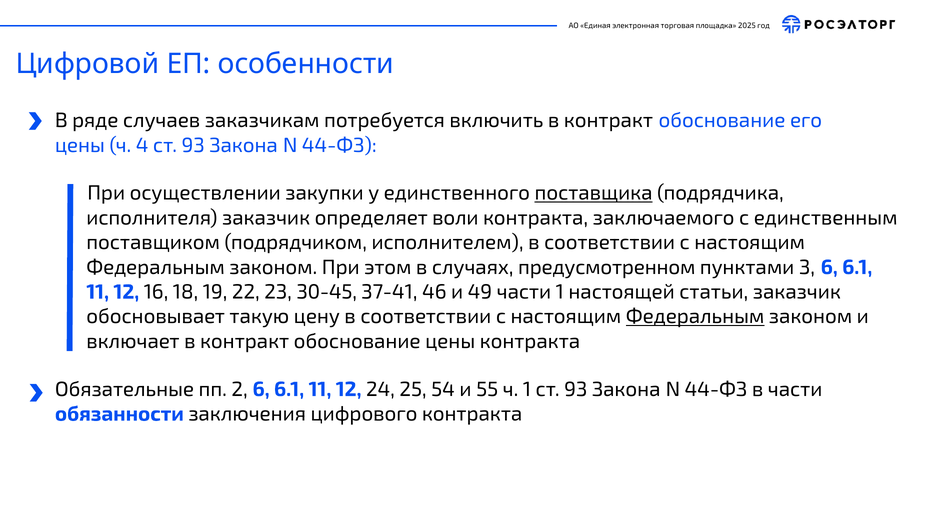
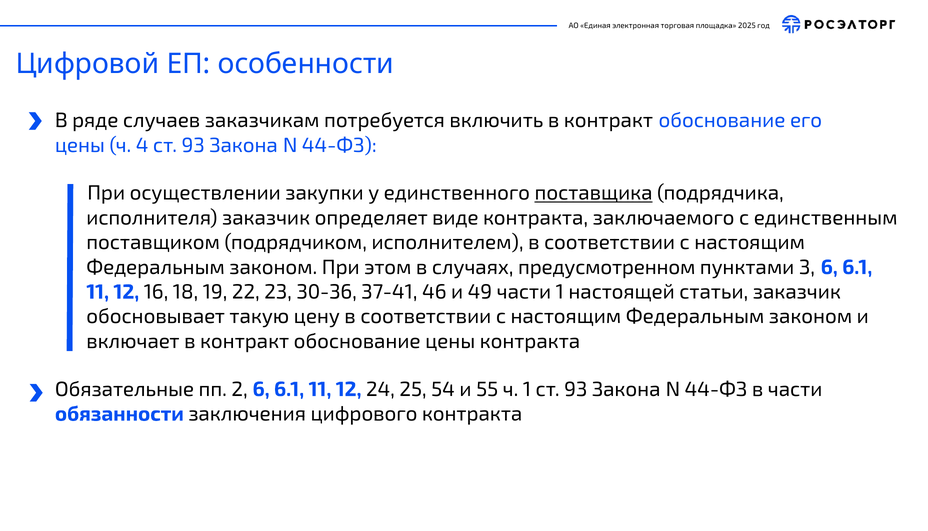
воли: воли -> виде
30-45: 30-45 -> 30-36
Федеральным at (695, 317) underline: present -> none
